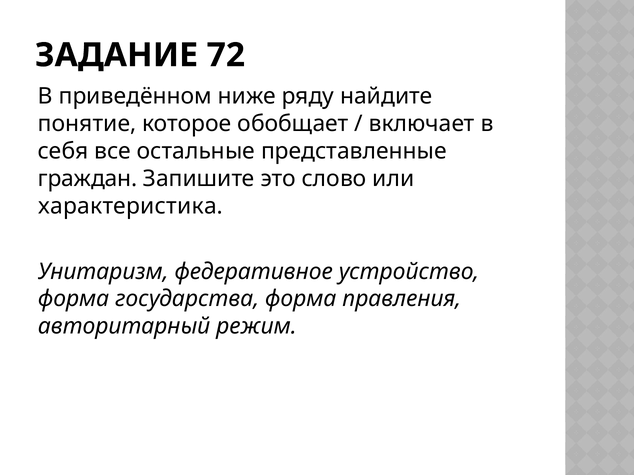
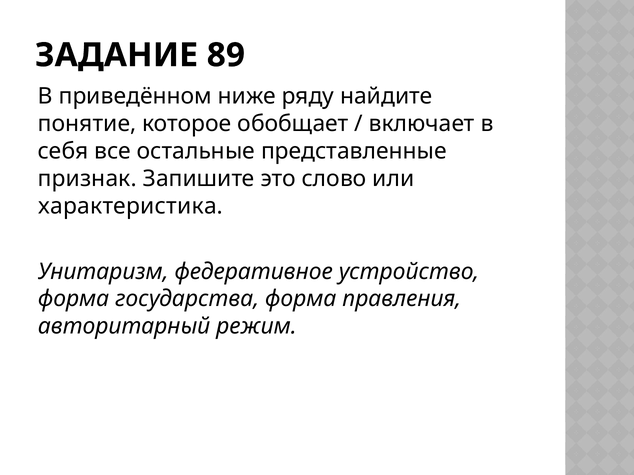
72: 72 -> 89
граждан: граждан -> признак
